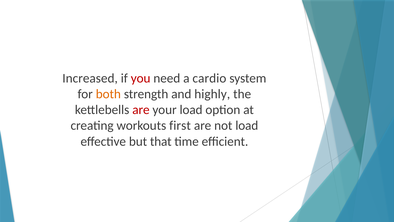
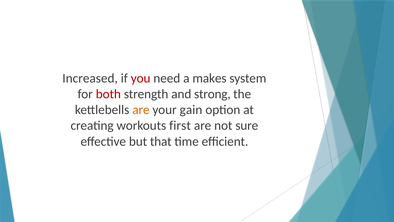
cardio: cardio -> makes
both colour: orange -> red
highly: highly -> strong
are at (141, 110) colour: red -> orange
your load: load -> gain
not load: load -> sure
